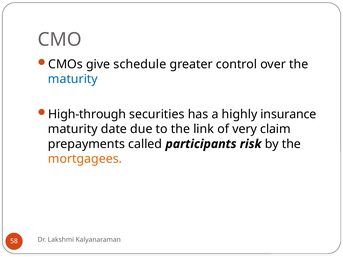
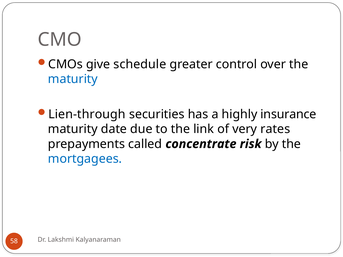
High-through: High-through -> Lien-through
claim: claim -> rates
participants: participants -> concentrate
mortgagees colour: orange -> blue
